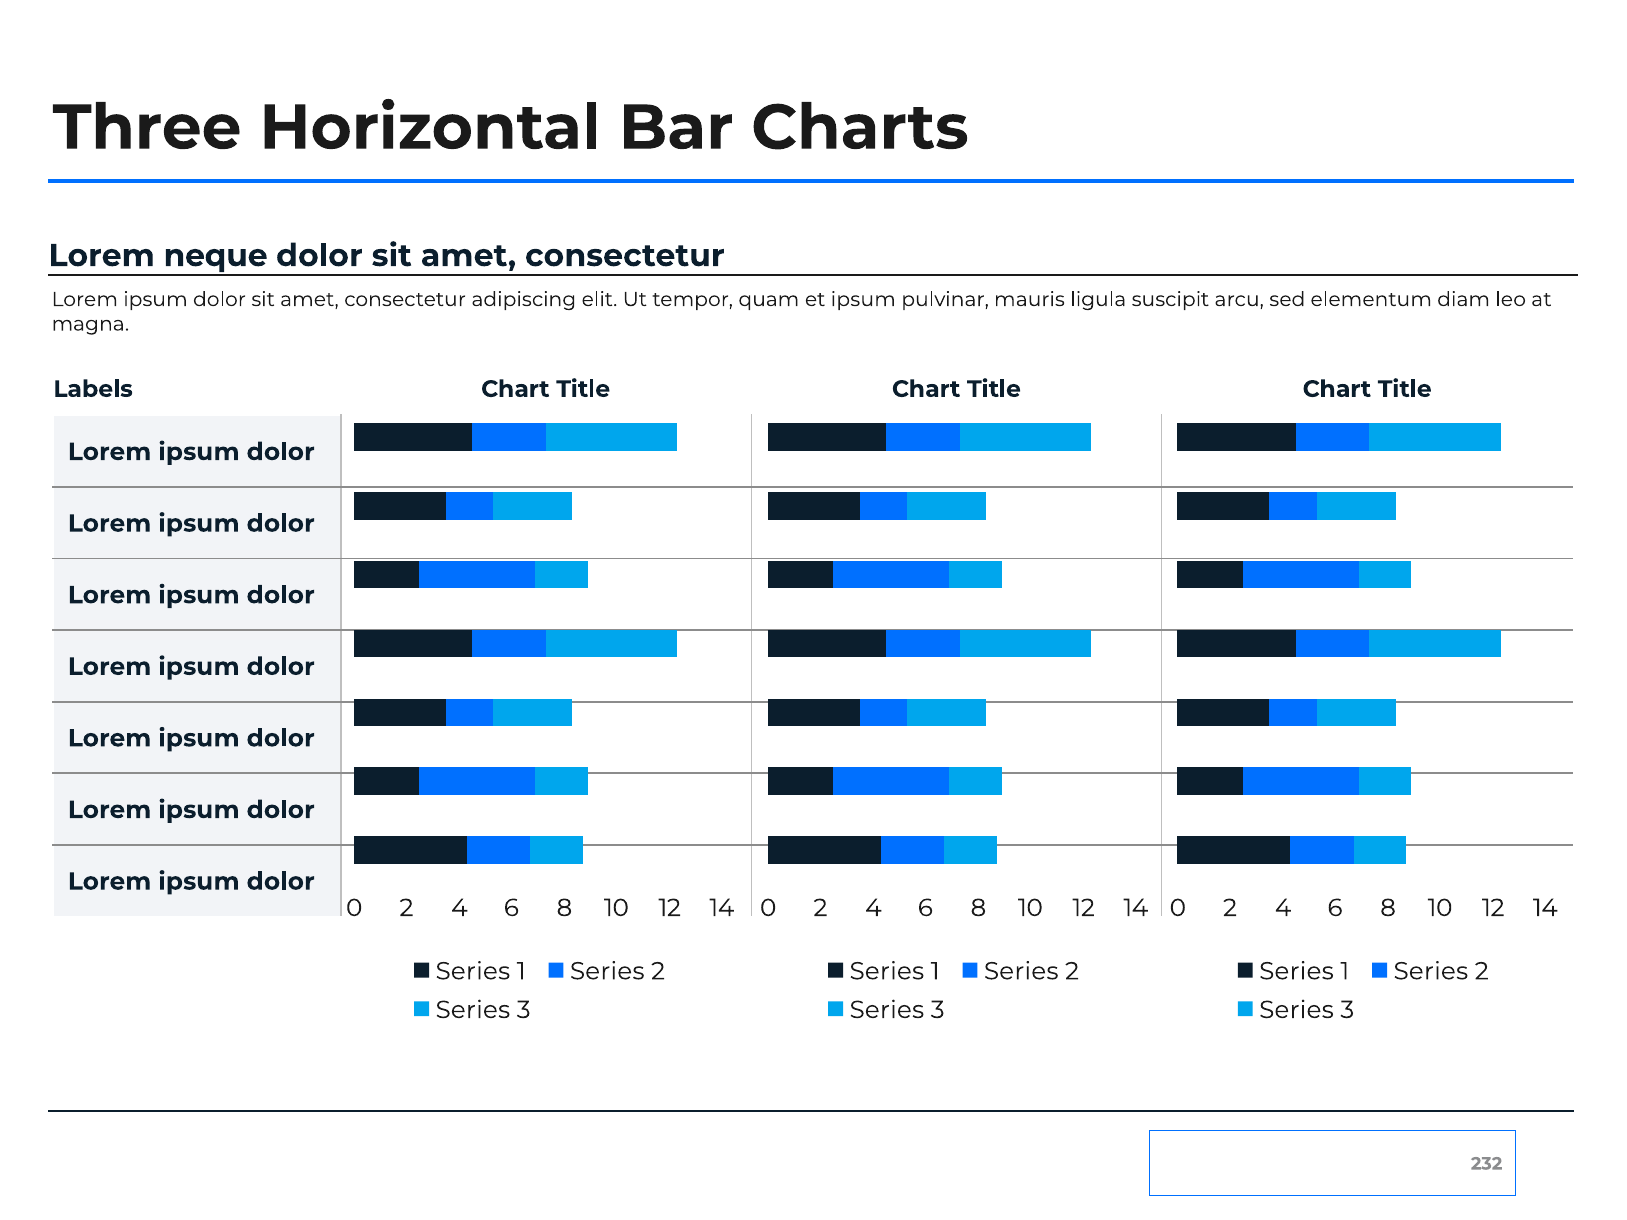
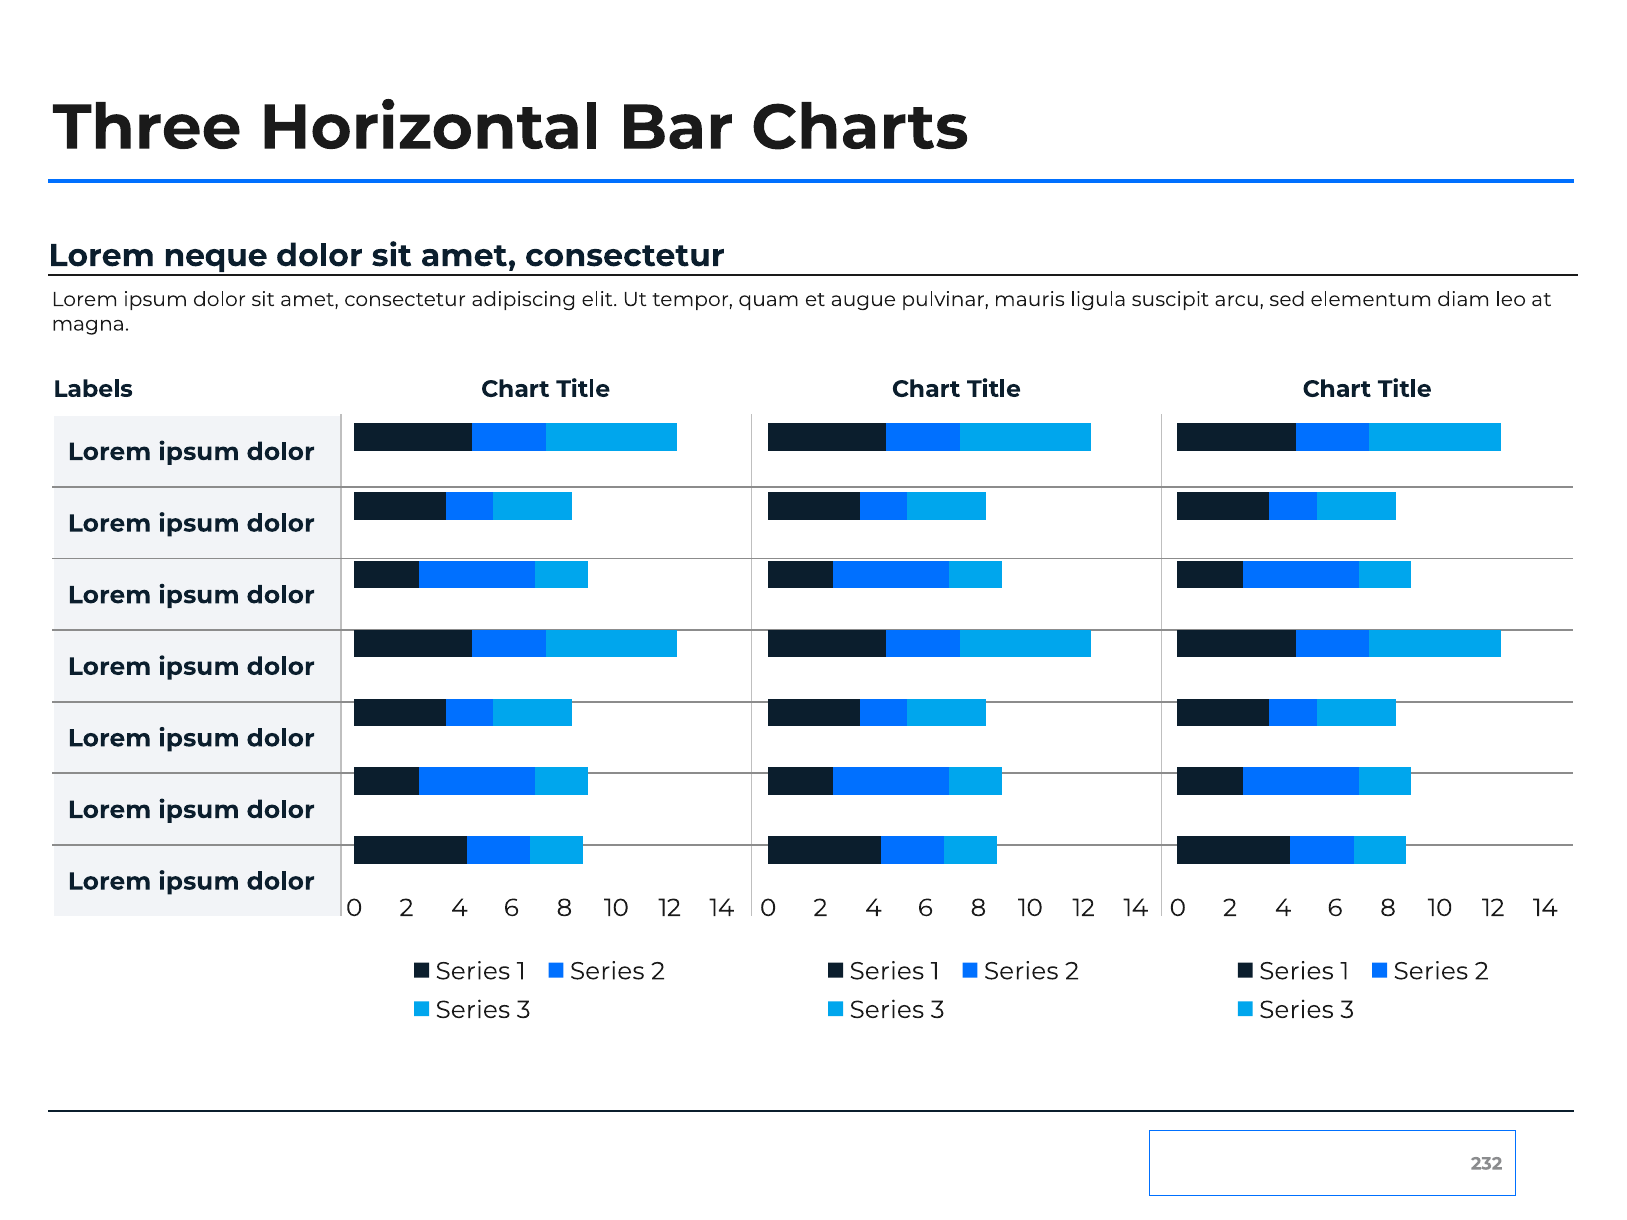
et ipsum: ipsum -> augue
